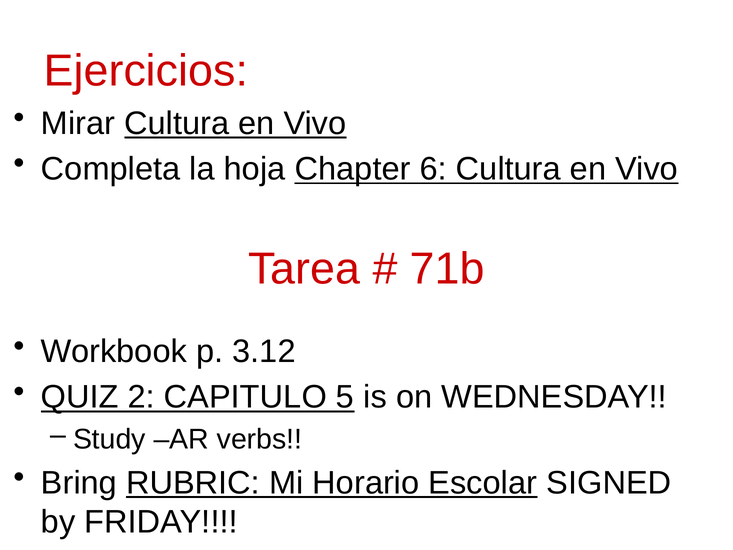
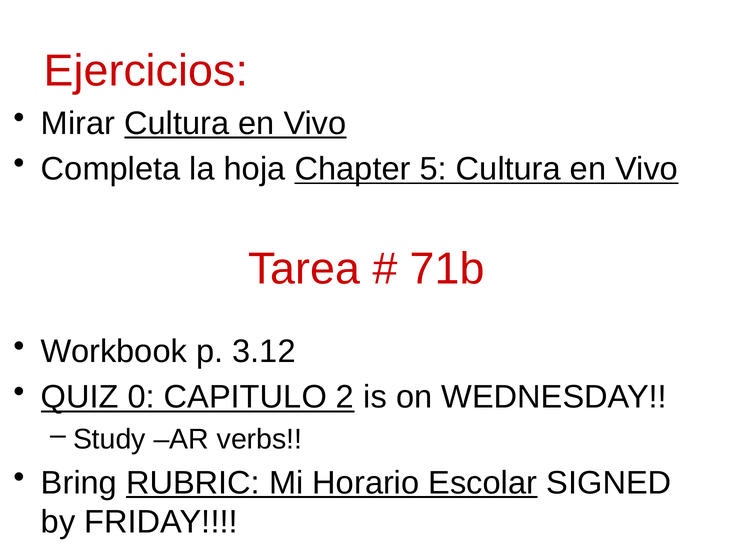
6: 6 -> 5
2: 2 -> 0
5: 5 -> 2
